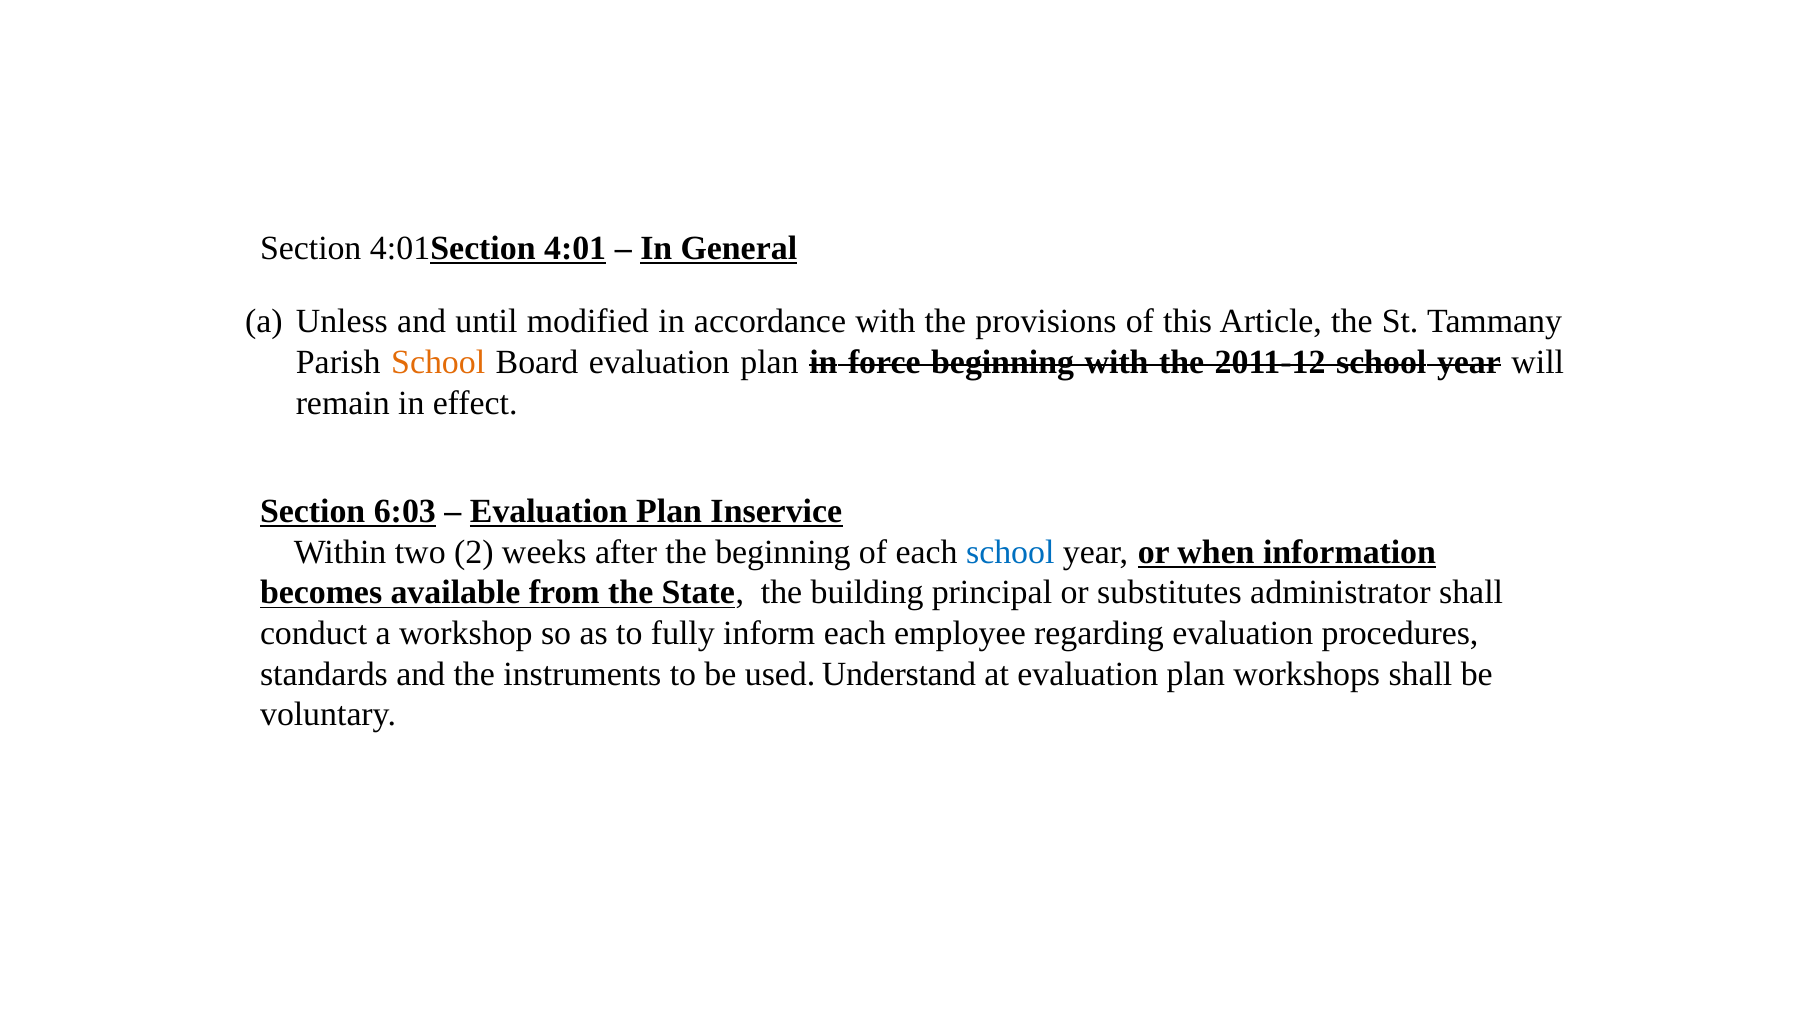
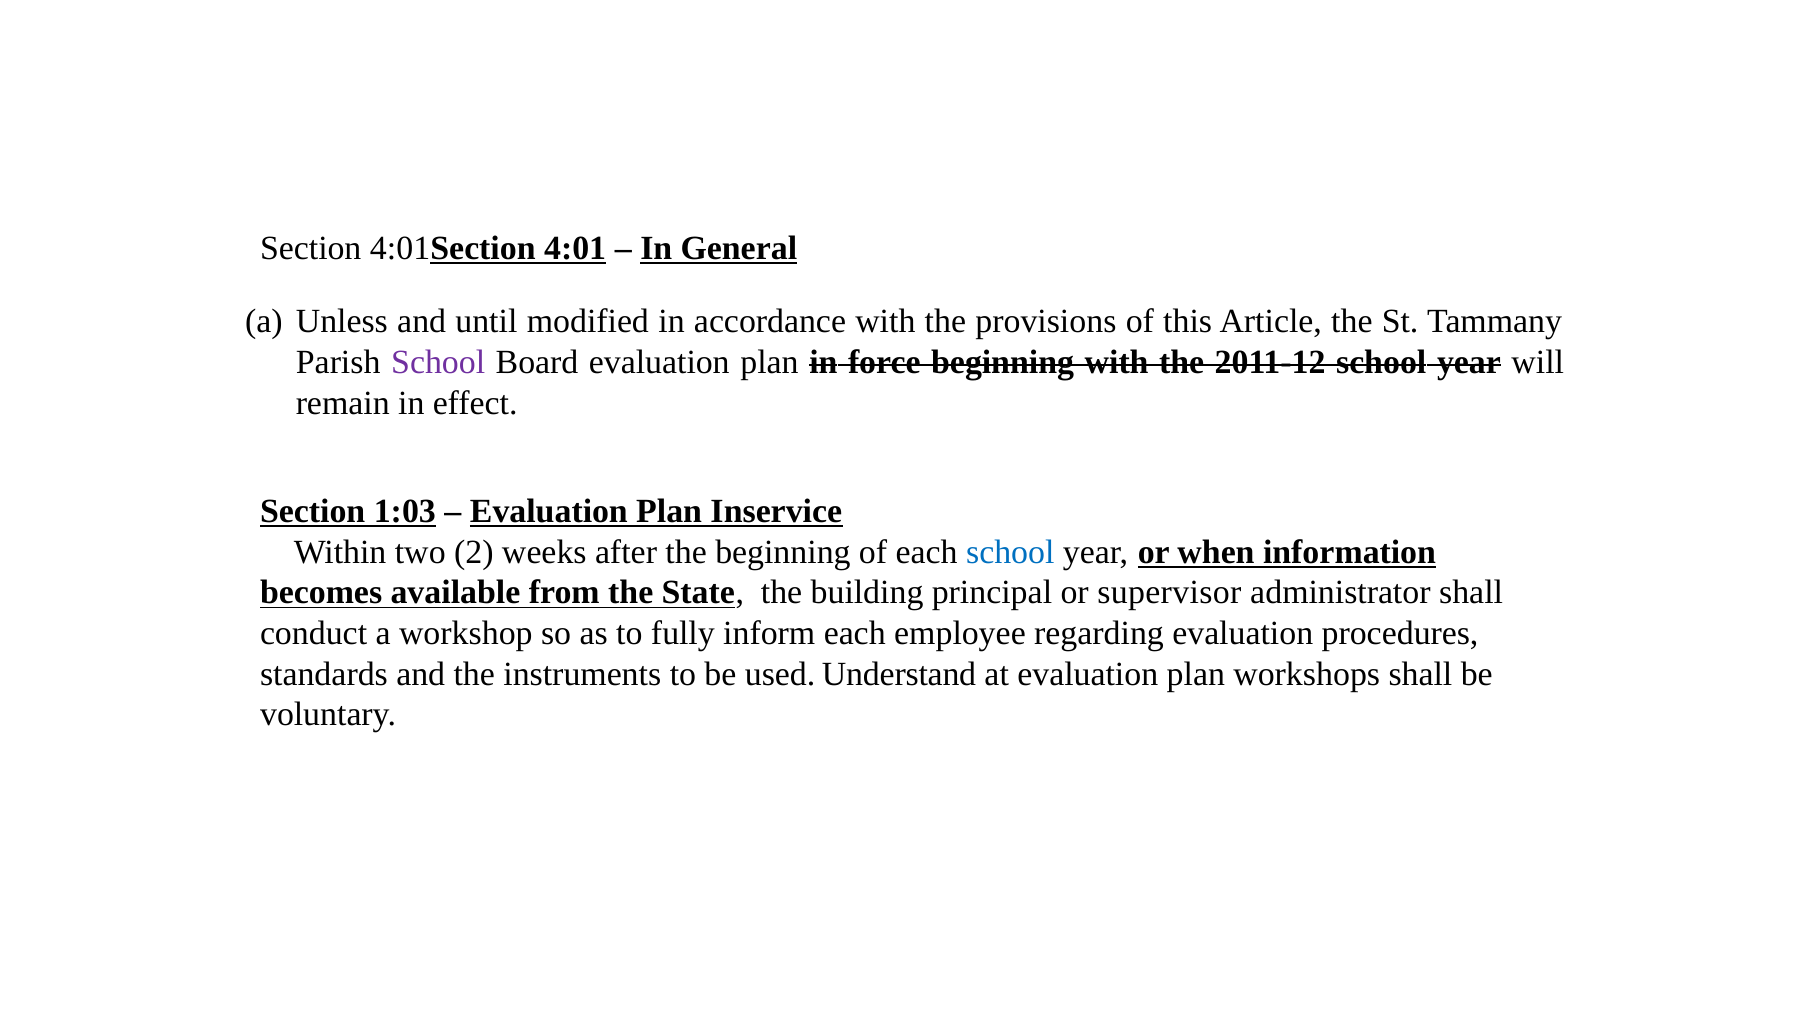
School at (438, 363) colour: orange -> purple
6:03: 6:03 -> 1:03
substitutes: substitutes -> supervisor
